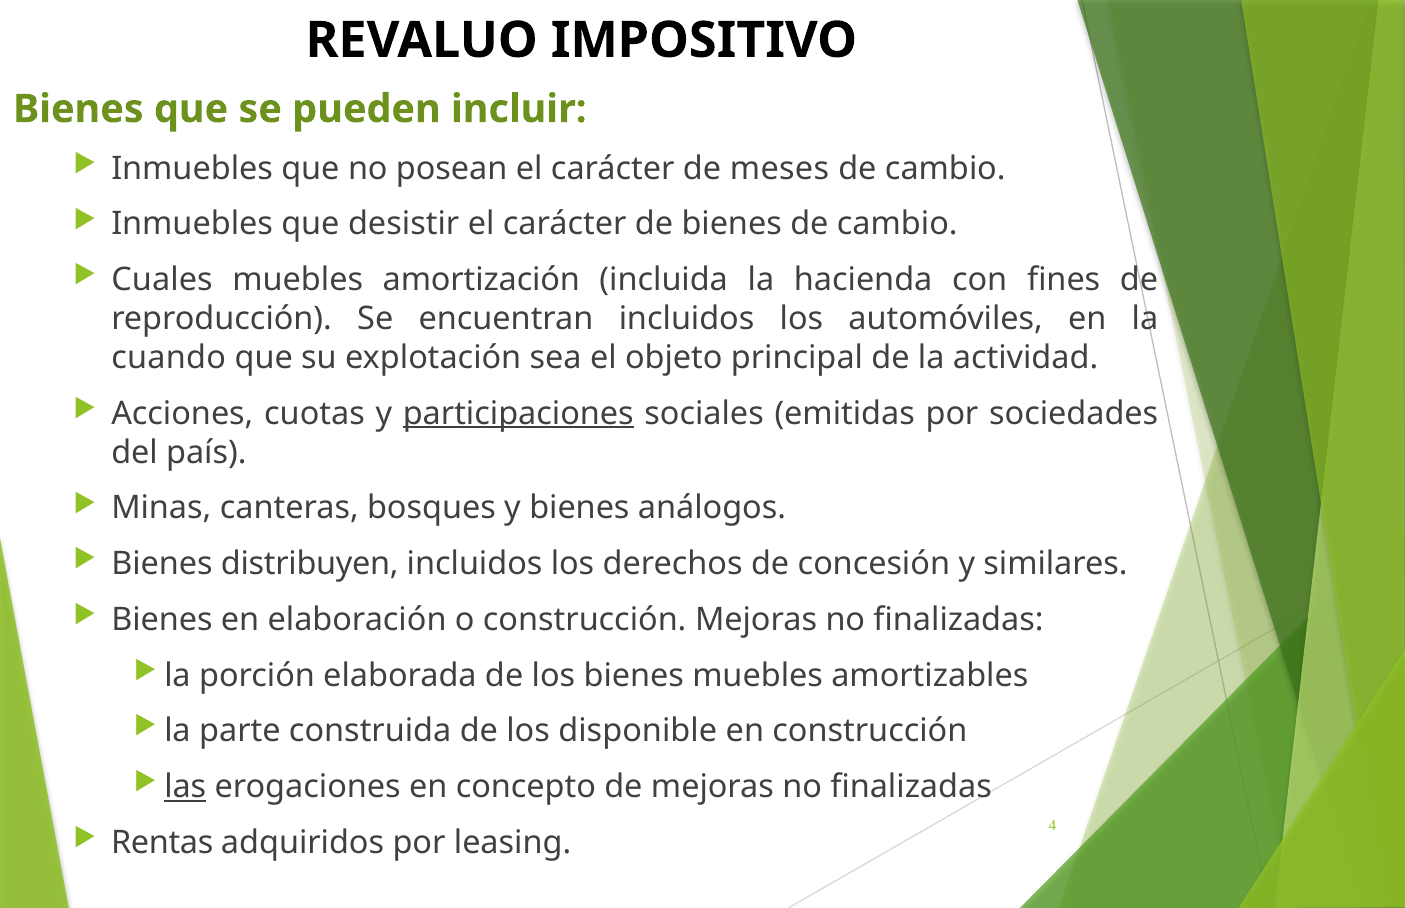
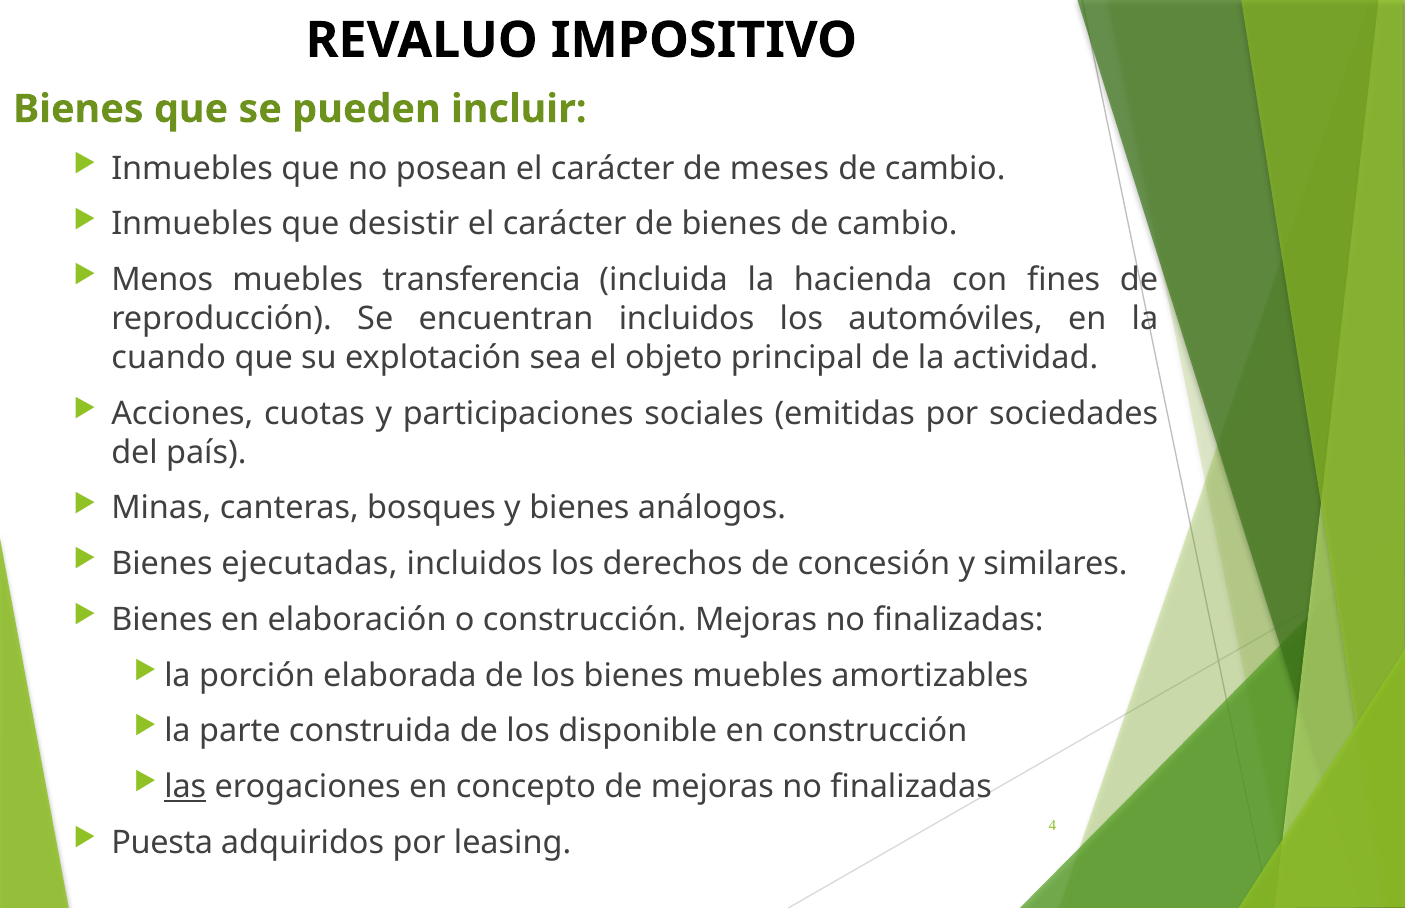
Cuales: Cuales -> Menos
amortización: amortización -> transferencia
participaciones underline: present -> none
distribuyen: distribuyen -> ejecutadas
Rentas: Rentas -> Puesta
